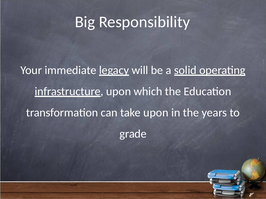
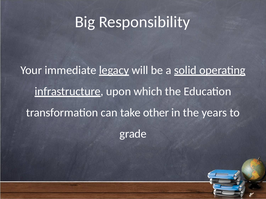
take upon: upon -> other
